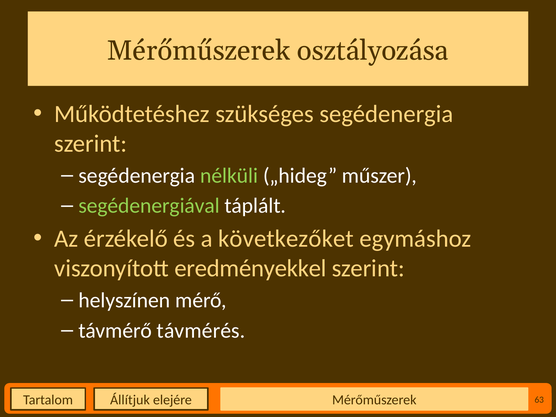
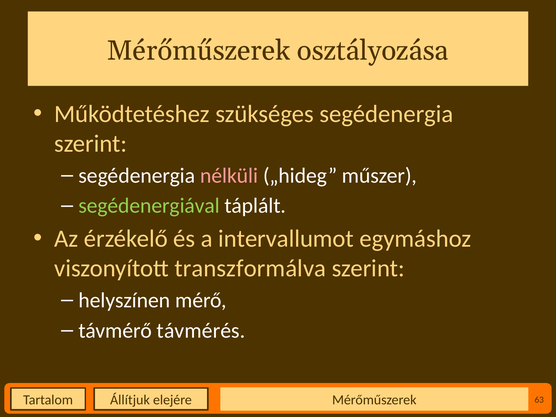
nélküli colour: light green -> pink
következőket: következőket -> intervallumot
eredményekkel: eredményekkel -> transzformálva
